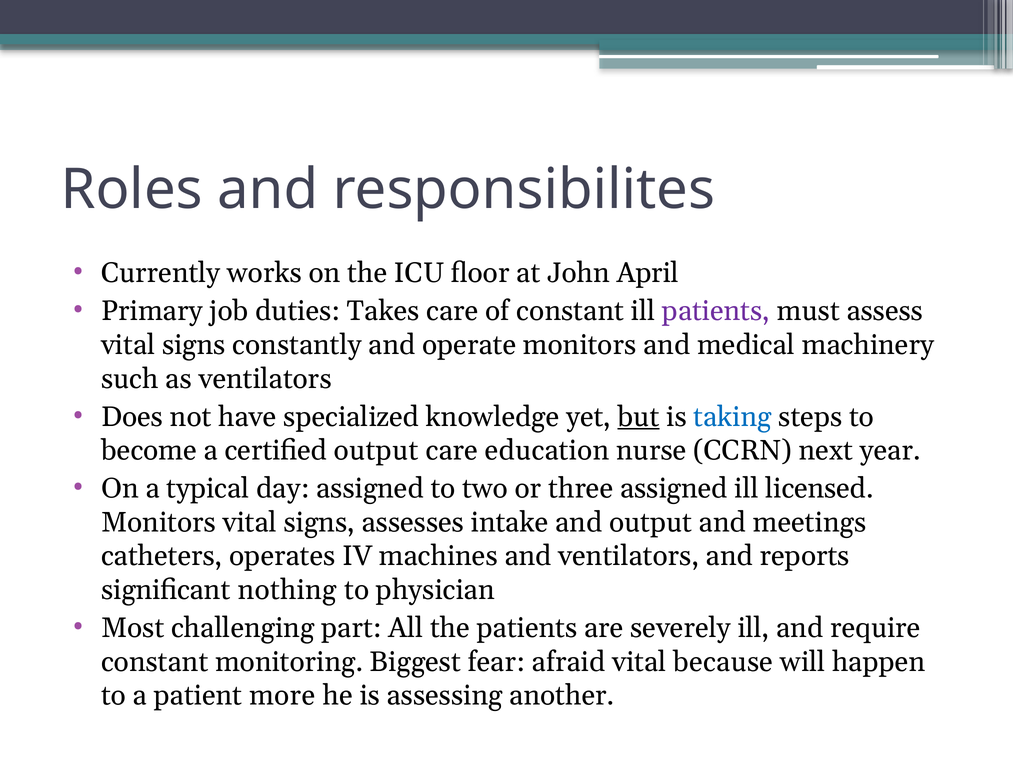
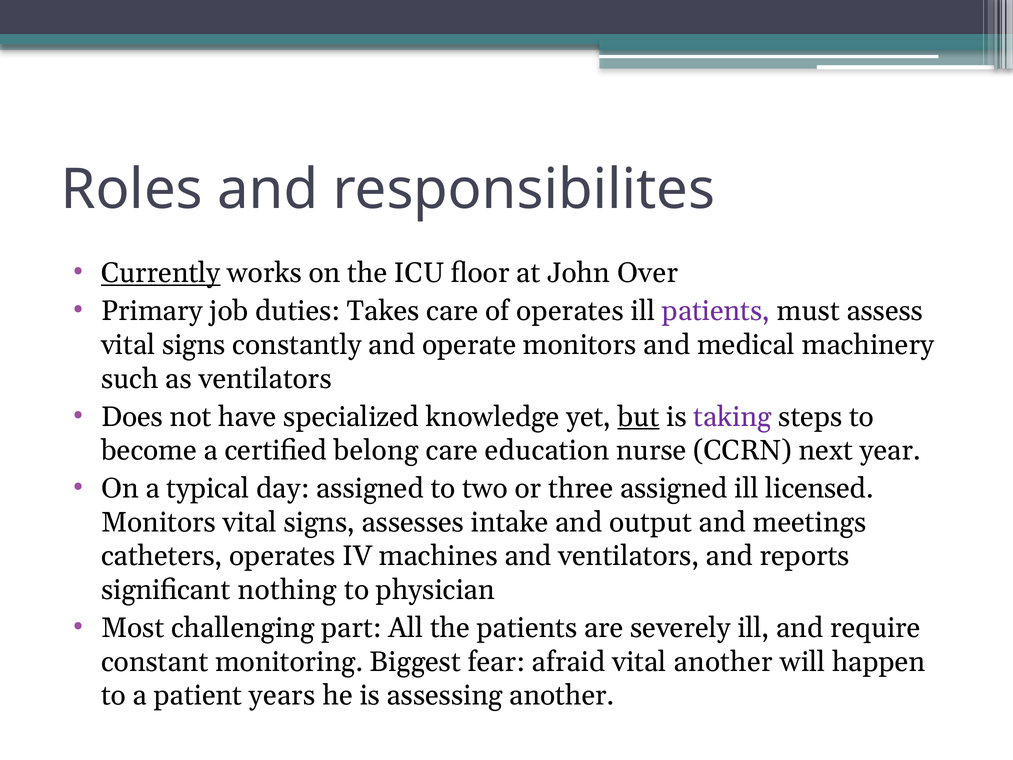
Currently underline: none -> present
April: April -> Over
of constant: constant -> operates
taking colour: blue -> purple
certified output: output -> belong
vital because: because -> another
more: more -> years
